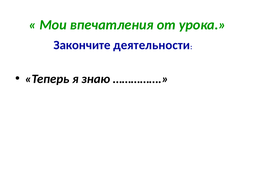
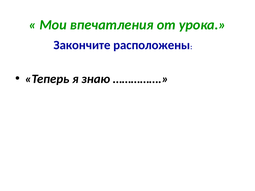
деятельности: деятельности -> расположены
